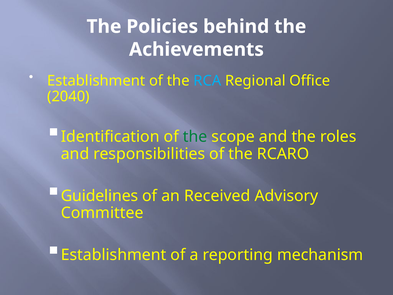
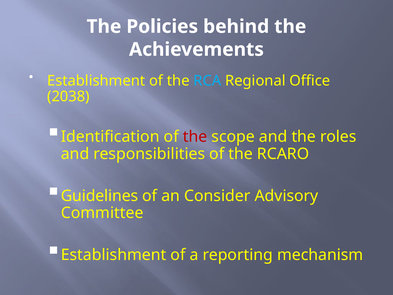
2040: 2040 -> 2038
the at (195, 137) colour: green -> red
Received: Received -> Consider
